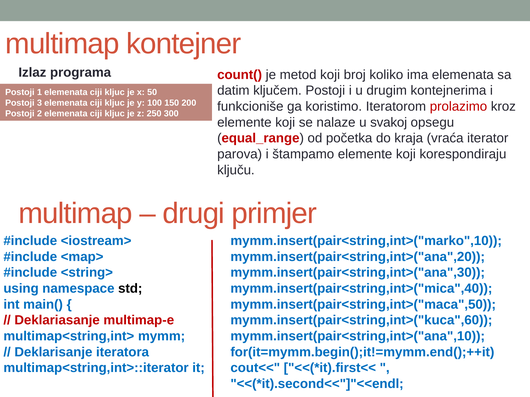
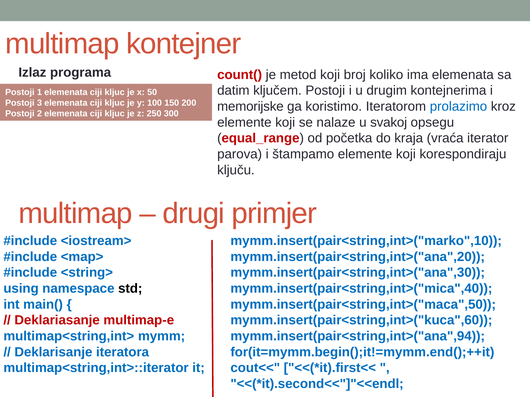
funkcioniše: funkcioniše -> memorijske
prolazimo colour: red -> blue
mymm.insert(pair<string,int>("ana",10: mymm.insert(pair<string,int>("ana",10 -> mymm.insert(pair<string,int>("ana",94
